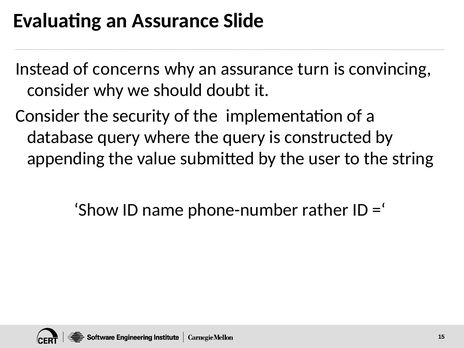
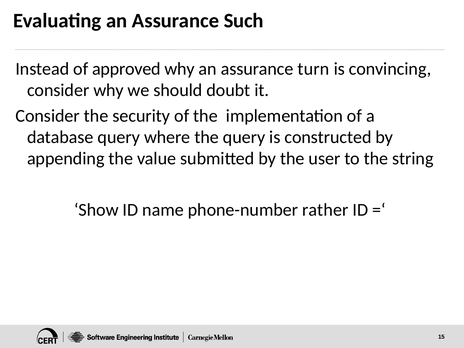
Slide: Slide -> Such
concerns: concerns -> approved
